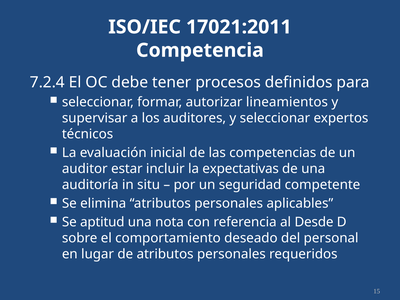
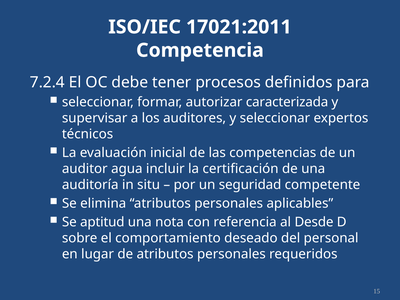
lineamientos: lineamientos -> caracterizada
estar: estar -> agua
expectativas: expectativas -> certificación
